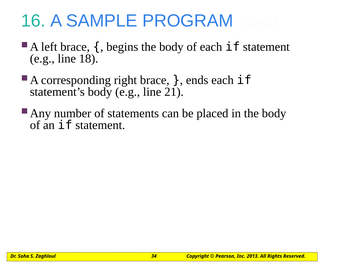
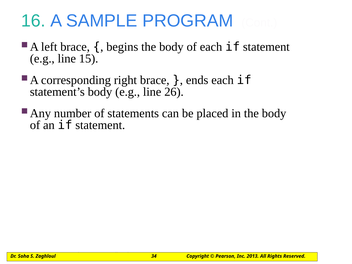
18: 18 -> 15
21: 21 -> 26
